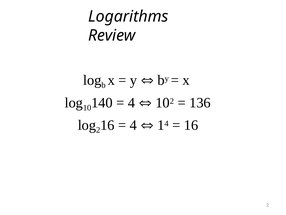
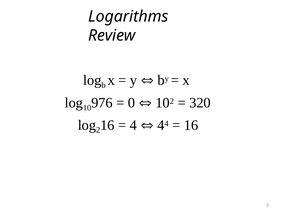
140: 140 -> 976
4 at (131, 103): 4 -> 0
136: 136 -> 320
1 at (161, 125): 1 -> 4
